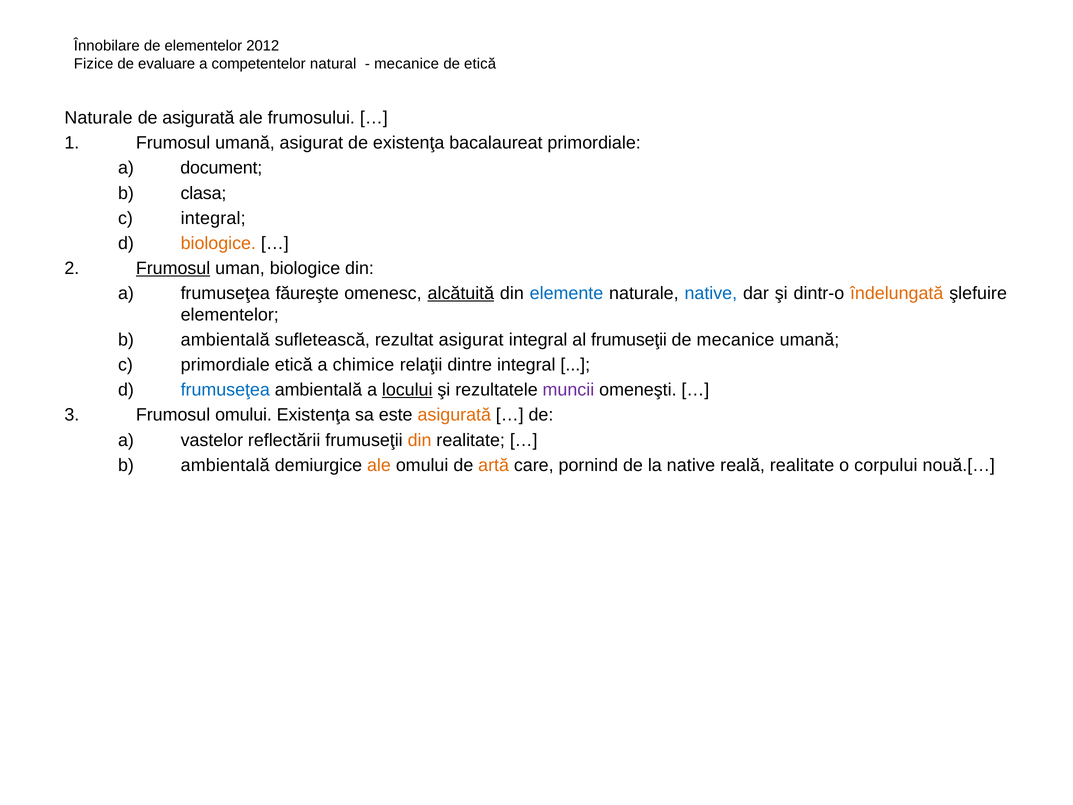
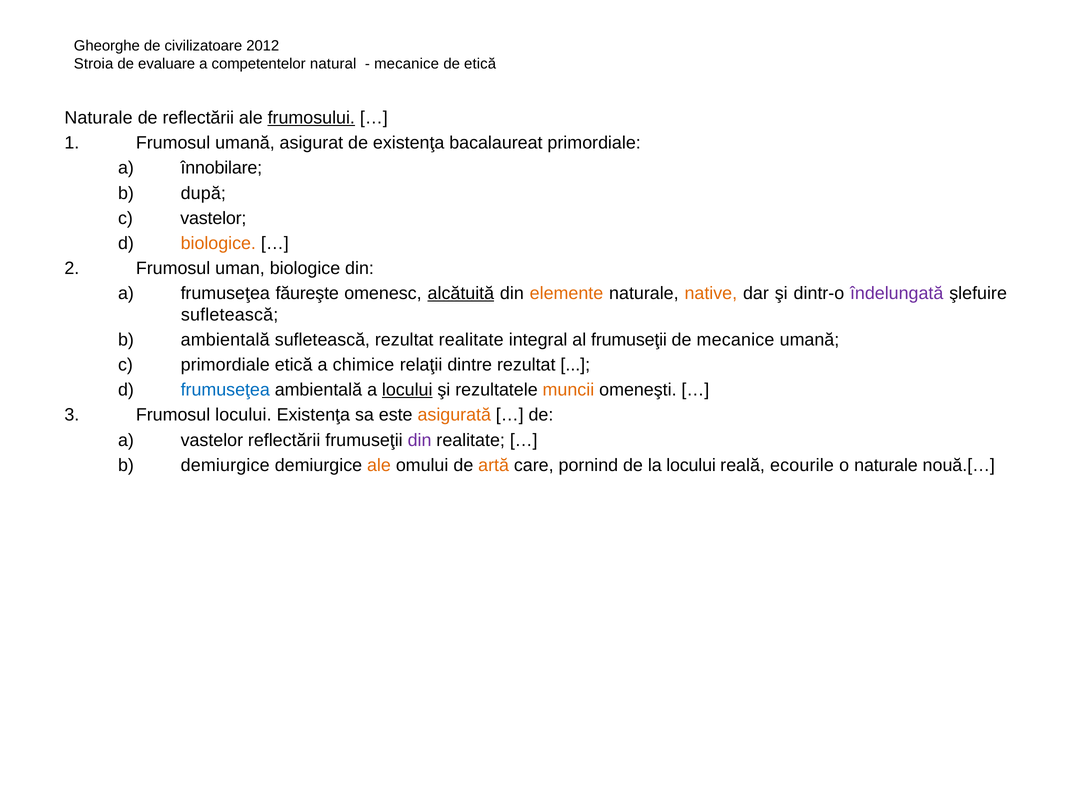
Înnobilare: Înnobilare -> Gheorghe
de elementelor: elementelor -> civilizatoare
Fizice: Fizice -> Stroia
de asigurată: asigurată -> reflectării
frumosului underline: none -> present
document: document -> înnobilare
clasa: clasa -> după
integral at (213, 218): integral -> vastelor
Frumosul at (173, 268) underline: present -> none
elemente colour: blue -> orange
native at (711, 293) colour: blue -> orange
îndelungată colour: orange -> purple
elementelor at (230, 315): elementelor -> sufletească
rezultat asigurat: asigurat -> realitate
dintre integral: integral -> rezultat
muncii colour: purple -> orange
Frumosul omului: omului -> locului
din at (420, 440) colour: orange -> purple
ambientală at (225, 465): ambientală -> demiurgice
la native: native -> locului
reală realitate: realitate -> ecourile
o corpului: corpului -> naturale
